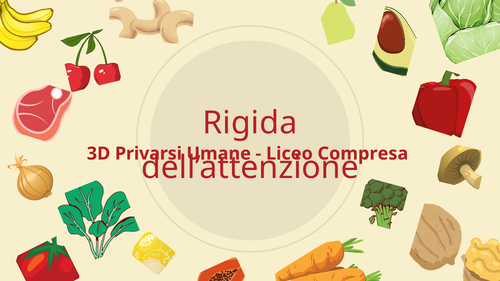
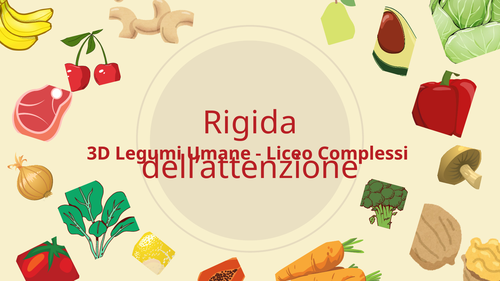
Privarsi: Privarsi -> Legumi
Compresa: Compresa -> Complessi
